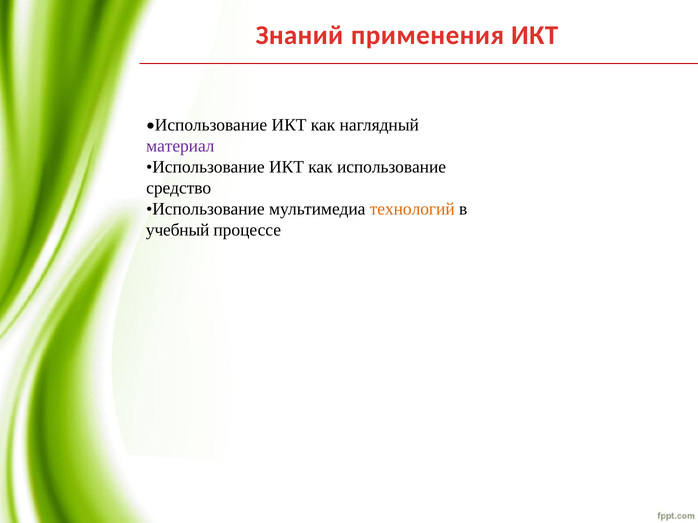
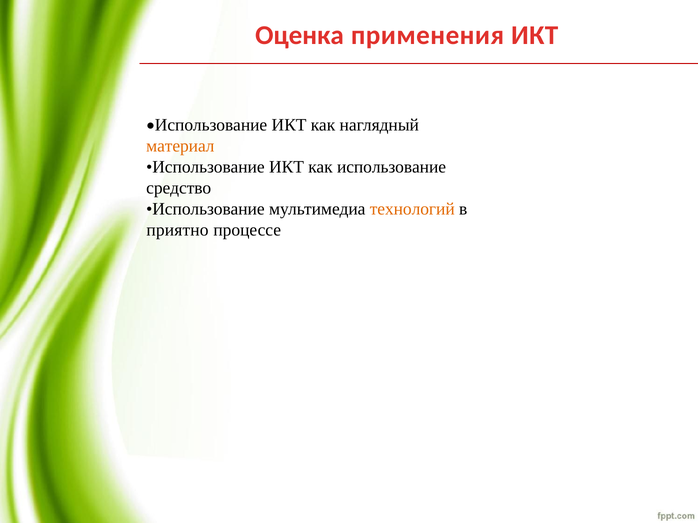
Знаний: Знаний -> Оценка
материал colour: purple -> orange
учебный: учебный -> приятно
